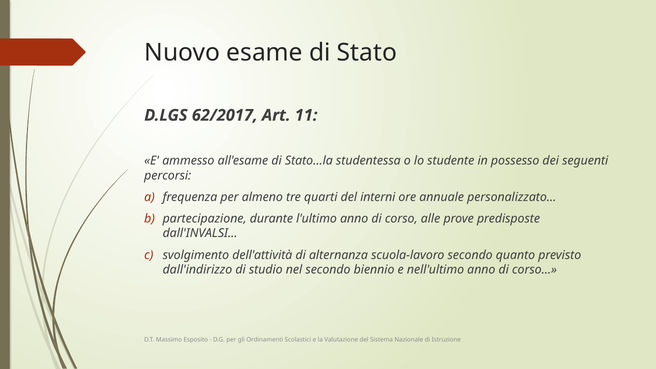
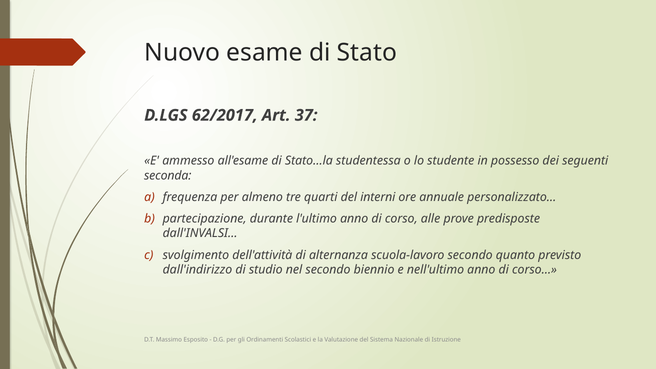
11: 11 -> 37
percorsi: percorsi -> seconda
